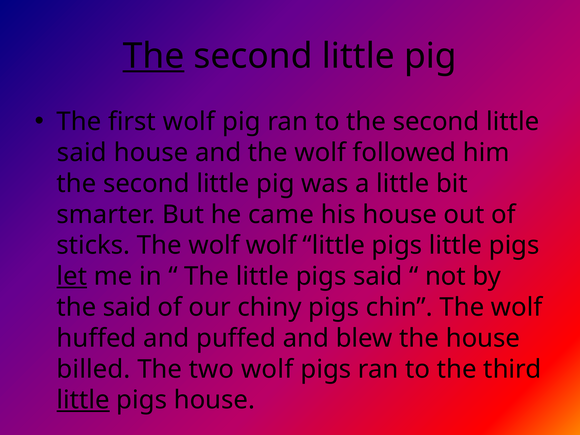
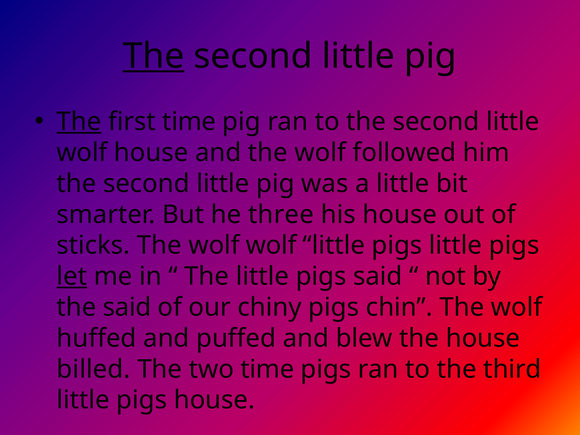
The at (79, 122) underline: none -> present
first wolf: wolf -> time
said at (82, 153): said -> wolf
came: came -> three
two wolf: wolf -> time
little at (83, 400) underline: present -> none
